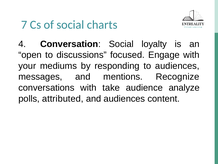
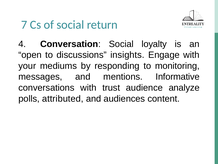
charts: charts -> return
focused: focused -> insights
to audiences: audiences -> monitoring
Recognize: Recognize -> Informative
take: take -> trust
